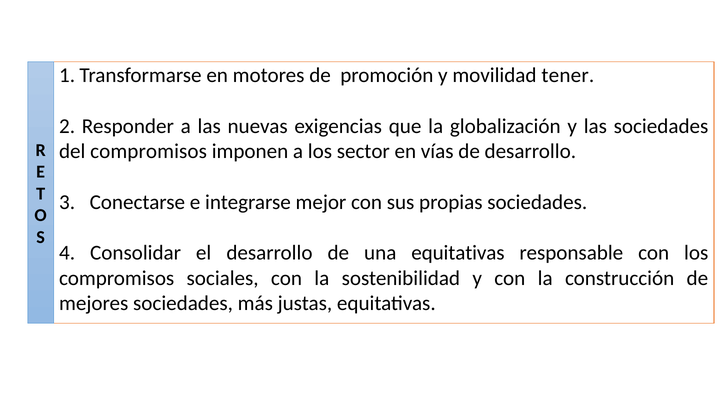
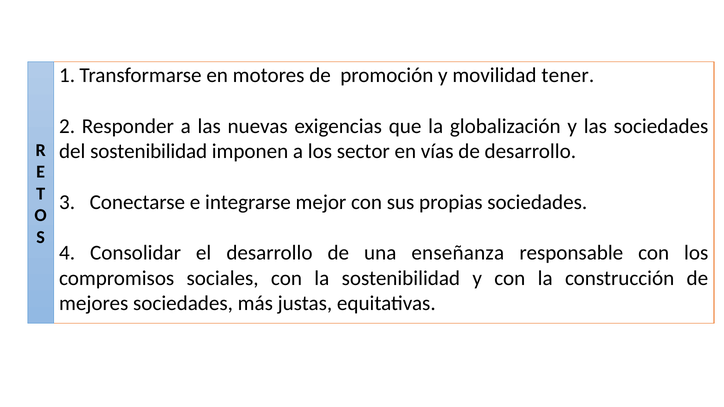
del compromisos: compromisos -> sostenibilidad
una equitativas: equitativas -> enseñanza
